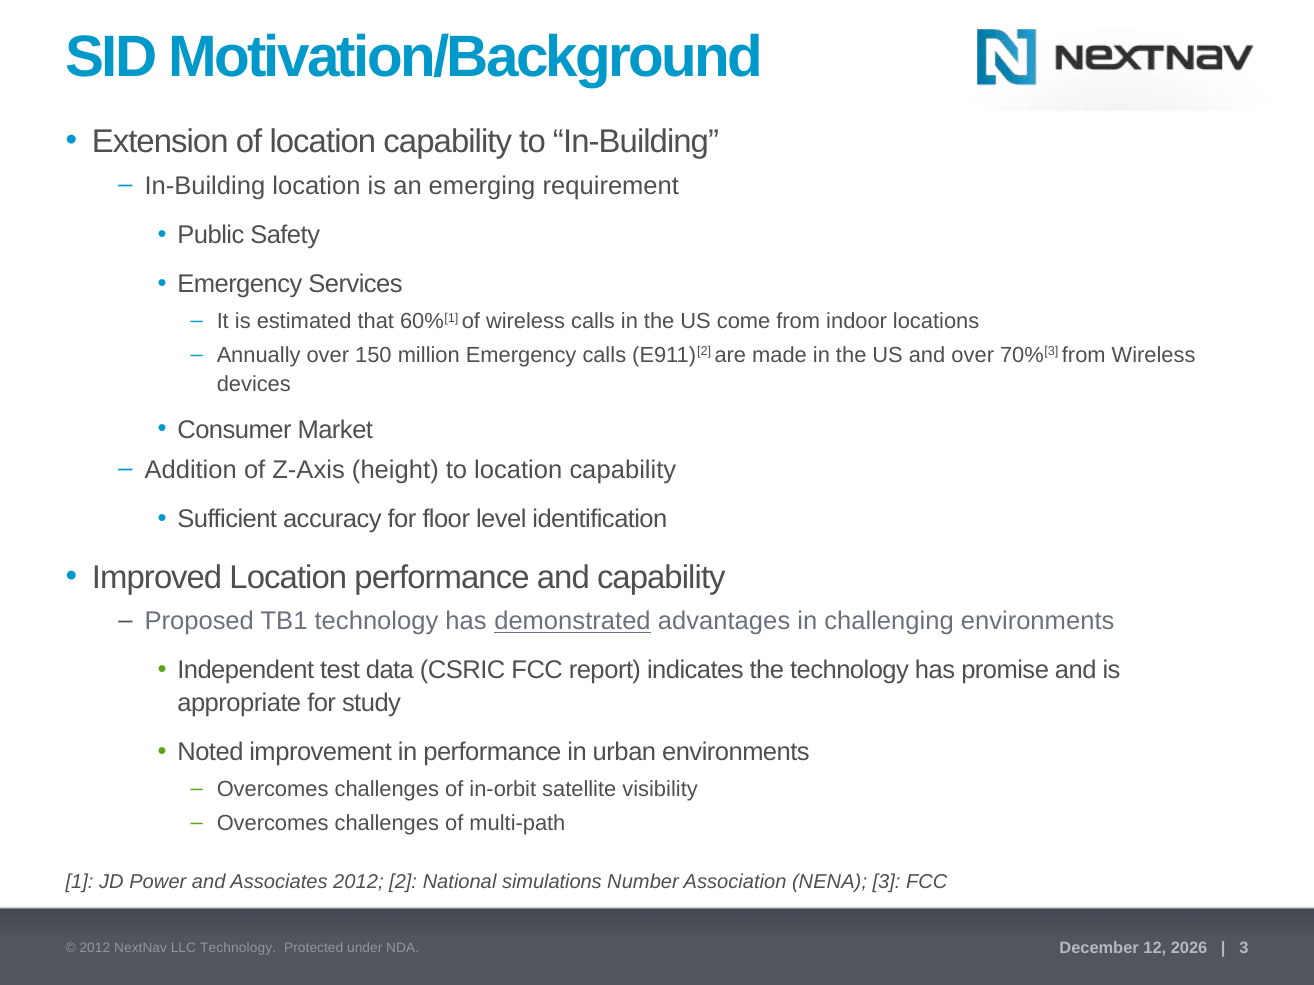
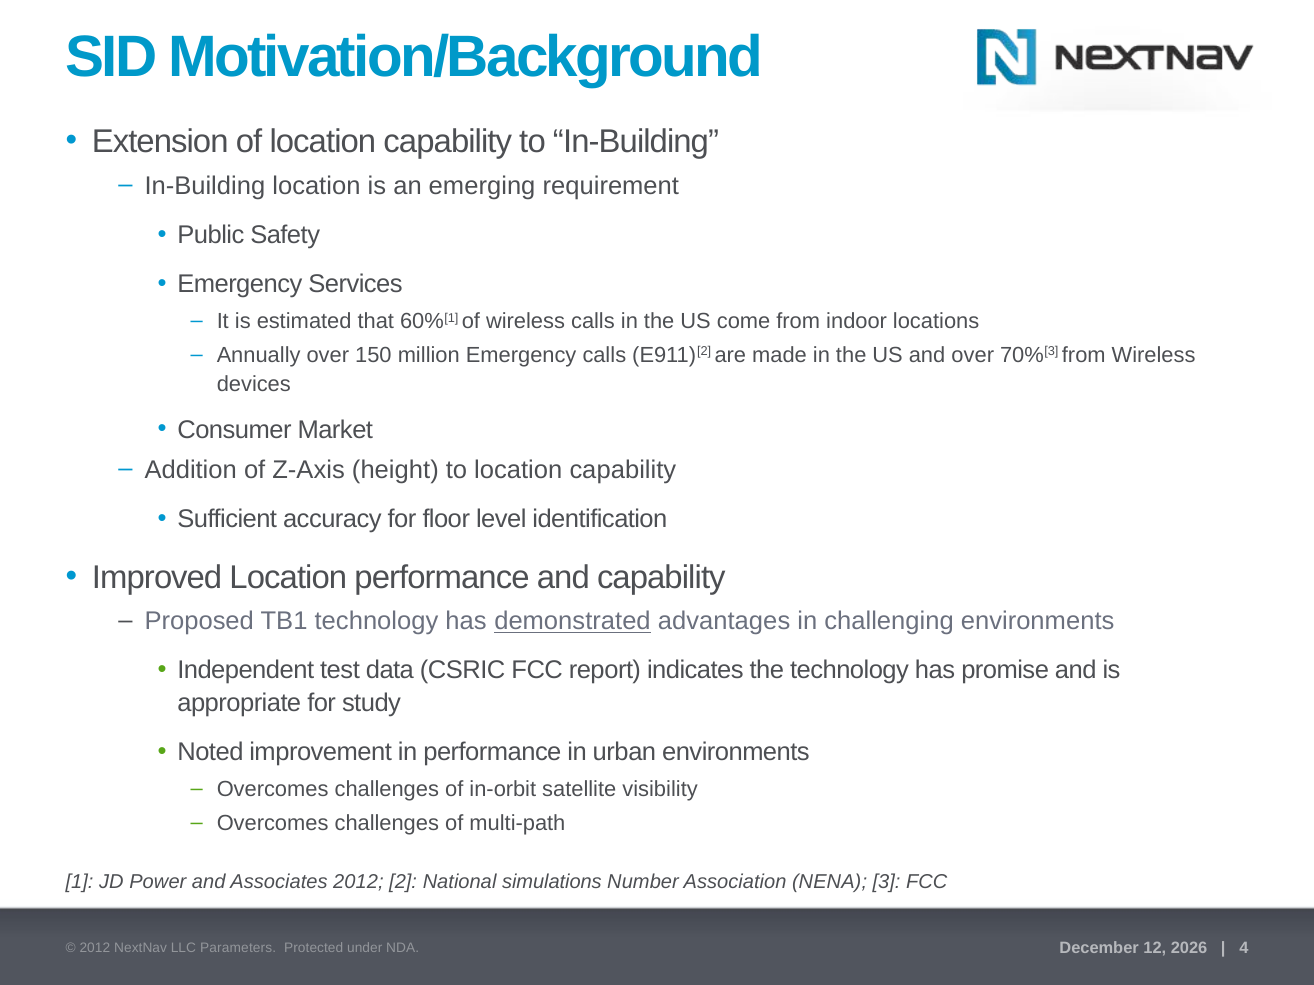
3 at (1244, 948): 3 -> 4
LLC Technology: Technology -> Parameters
